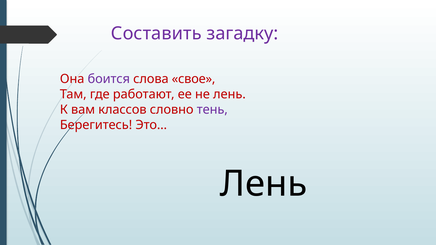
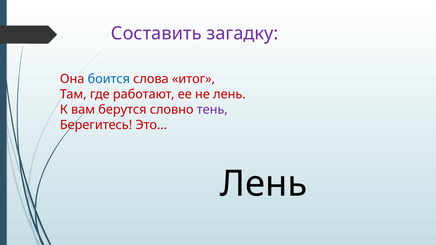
боится colour: purple -> blue
свое: свое -> итог
классов: классов -> берутся
